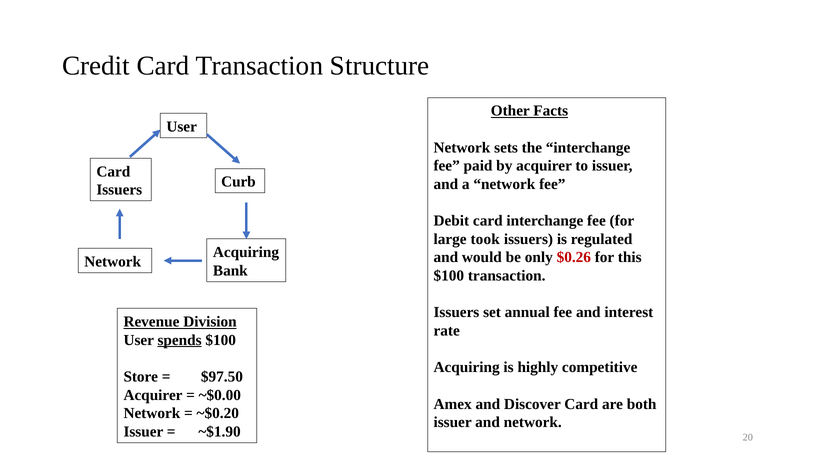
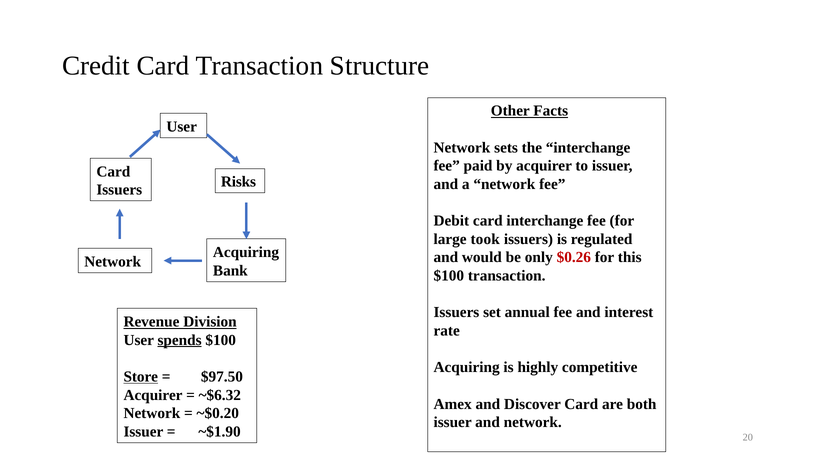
Curb: Curb -> Risks
Store underline: none -> present
~$0.00: ~$0.00 -> ~$6.32
